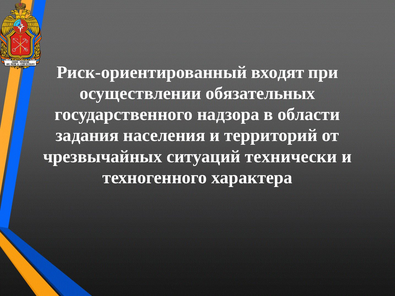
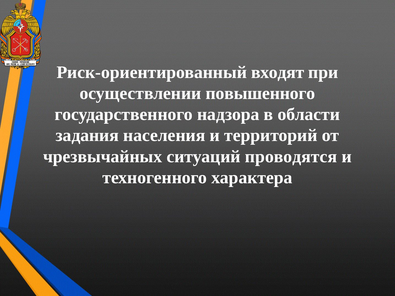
обязательных: обязательных -> повышенного
технически: технически -> проводятся
